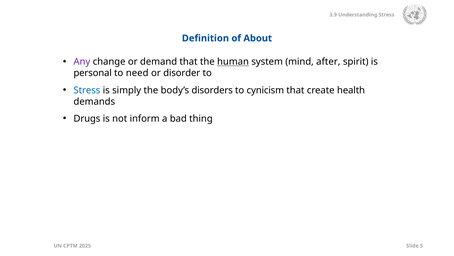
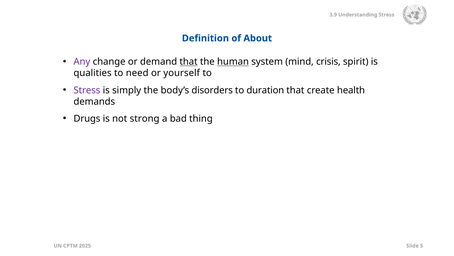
that at (189, 62) underline: none -> present
after: after -> crisis
personal: personal -> qualities
disorder: disorder -> yourself
Stress at (87, 90) colour: blue -> purple
cynicism: cynicism -> duration
inform: inform -> strong
